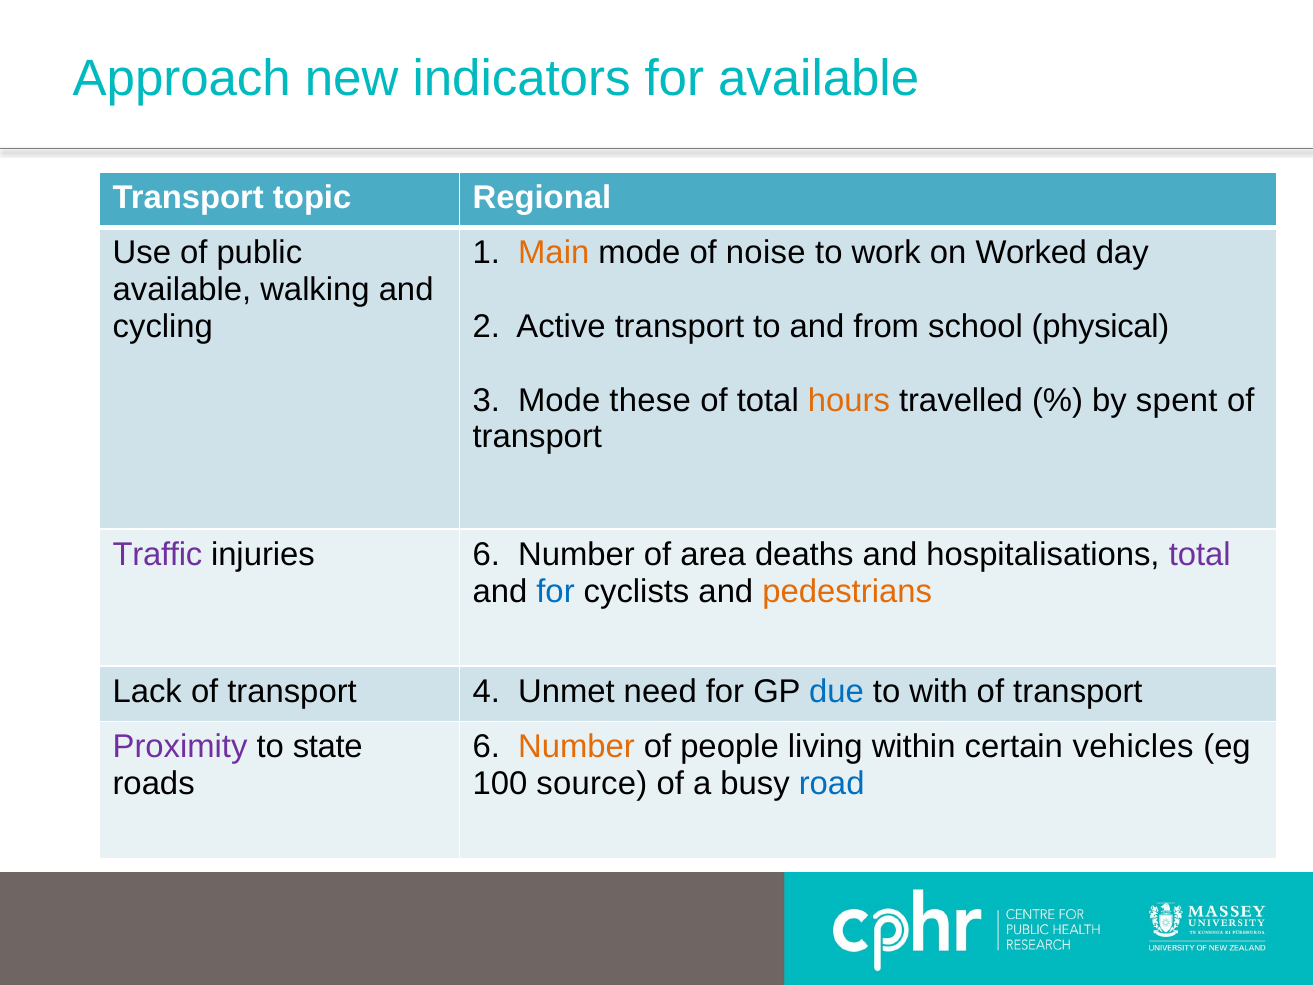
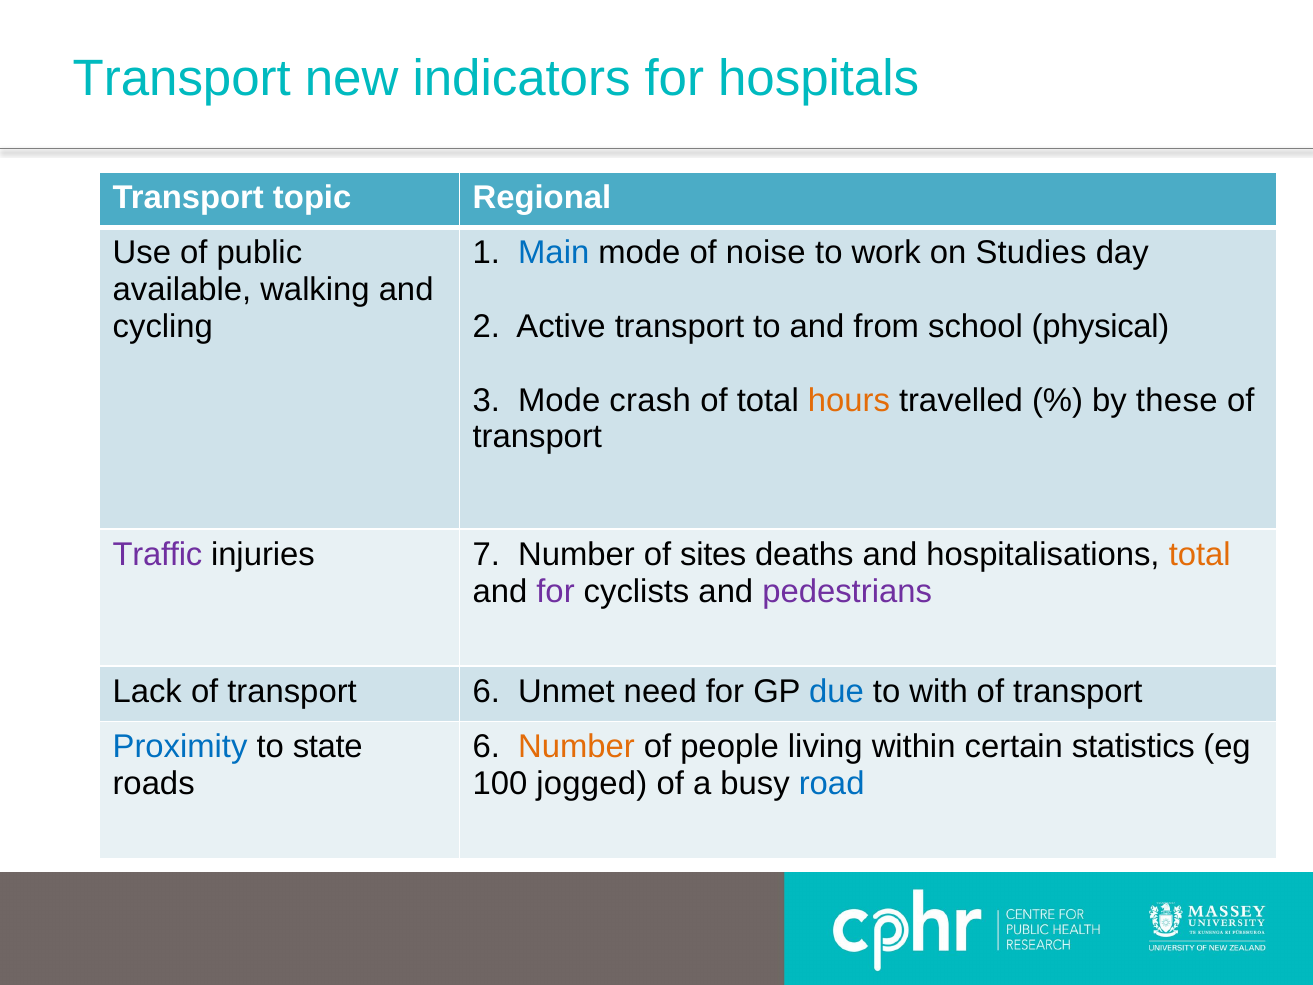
Approach at (182, 79): Approach -> Transport
for available: available -> hospitals
Main colour: orange -> blue
Worked: Worked -> Studies
these: these -> crash
spent: spent -> these
injuries 6: 6 -> 7
area: area -> sites
total at (1200, 554) colour: purple -> orange
for at (556, 591) colour: blue -> purple
pedestrians colour: orange -> purple
transport 4: 4 -> 6
Proximity colour: purple -> blue
vehicles: vehicles -> statistics
source: source -> jogged
